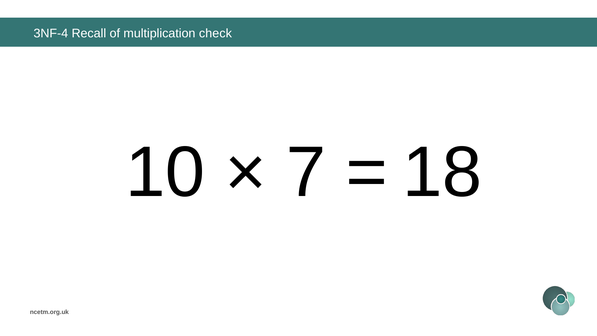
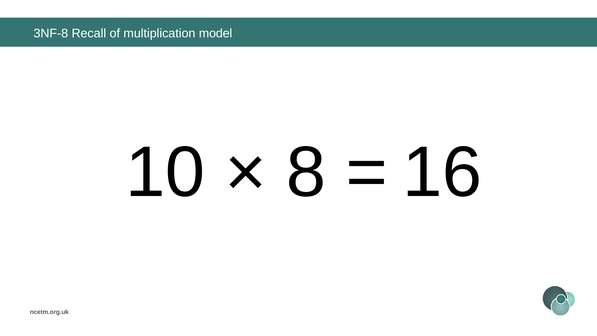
3NF-4: 3NF-4 -> 3NF-8
check: check -> model
7: 7 -> 8
18: 18 -> 16
